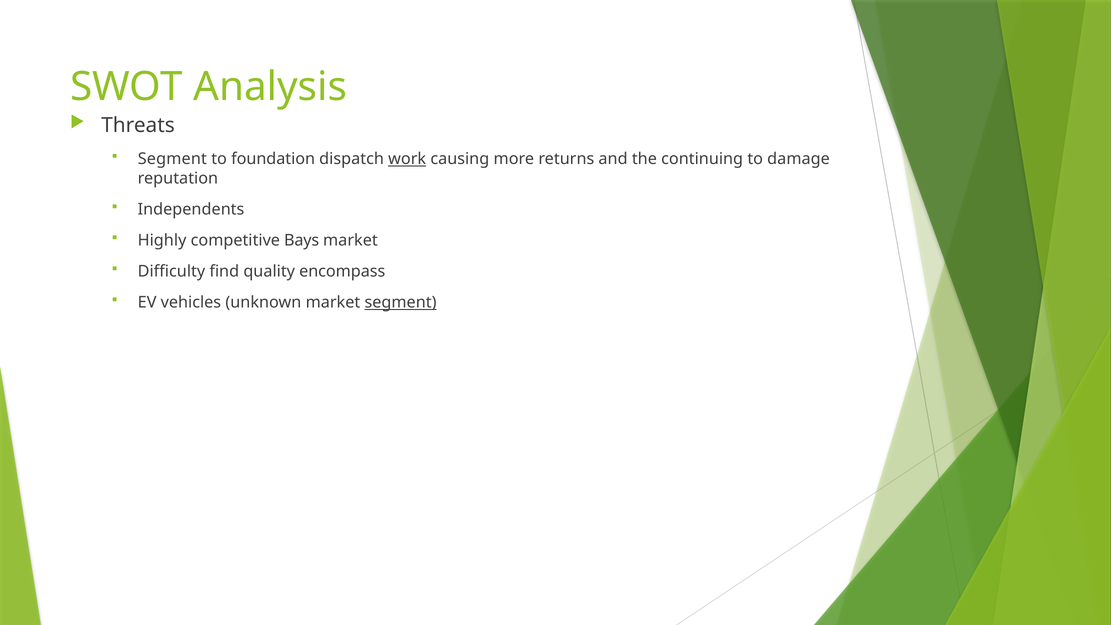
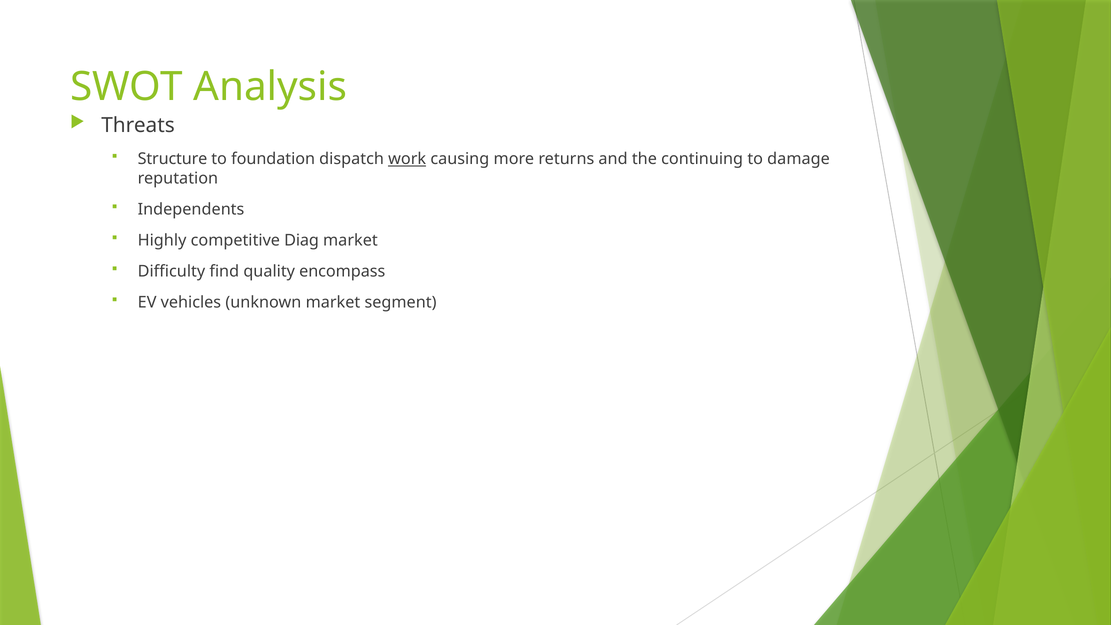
Segment at (172, 159): Segment -> Structure
Bays: Bays -> Diag
segment at (401, 303) underline: present -> none
